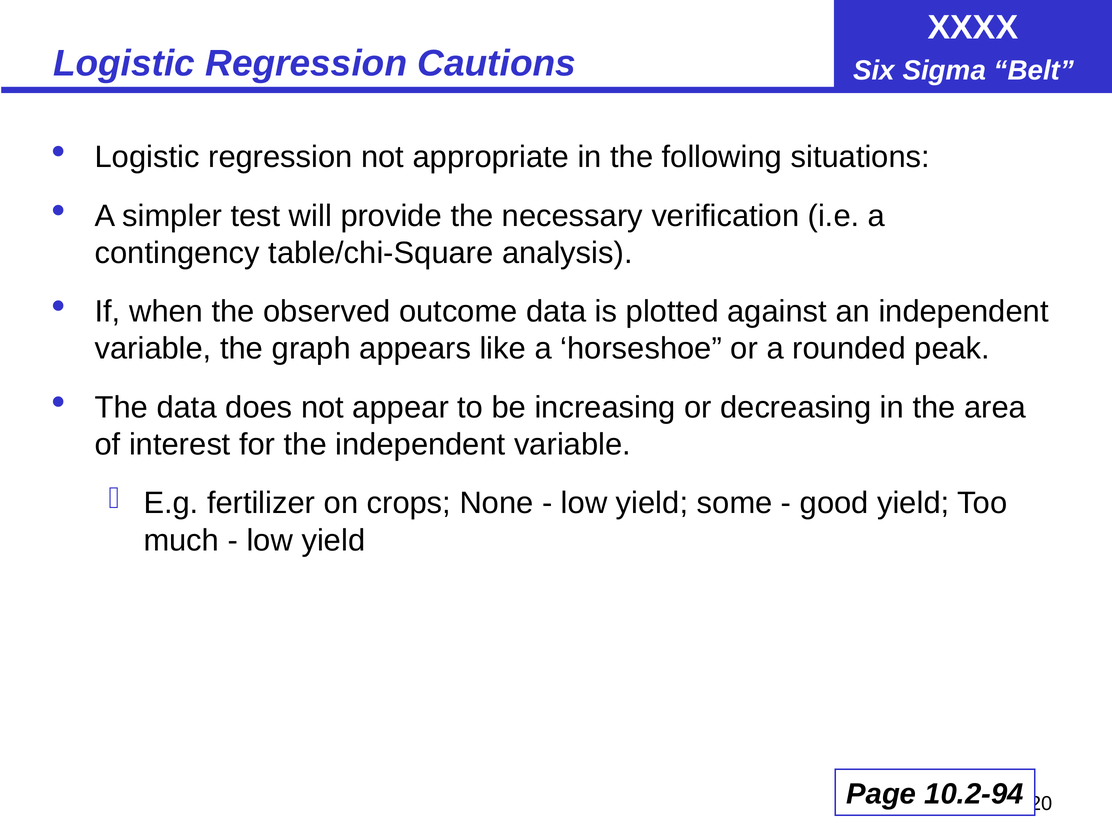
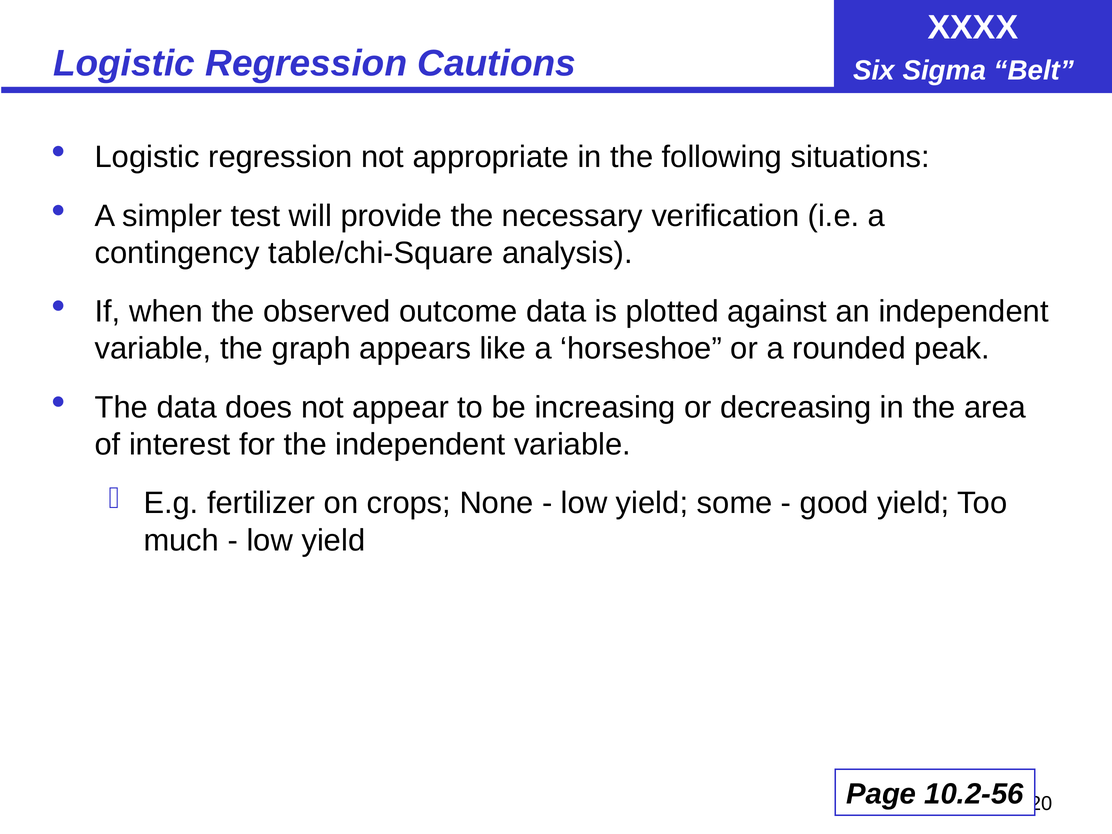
10.2-94: 10.2-94 -> 10.2-56
